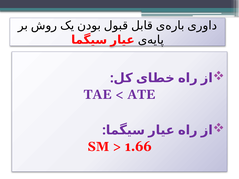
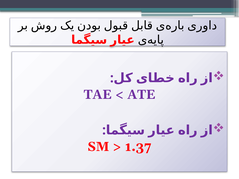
1.66: 1.66 -> 1.37
